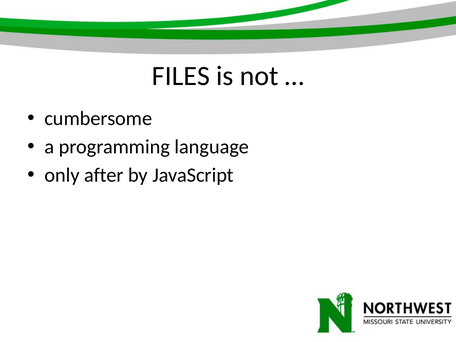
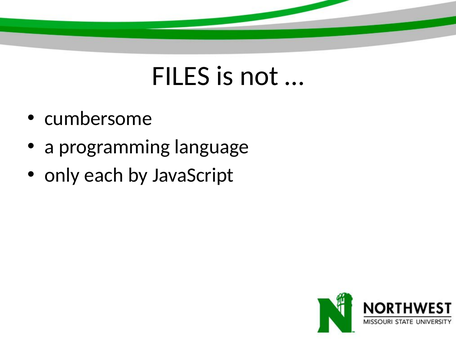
after: after -> each
